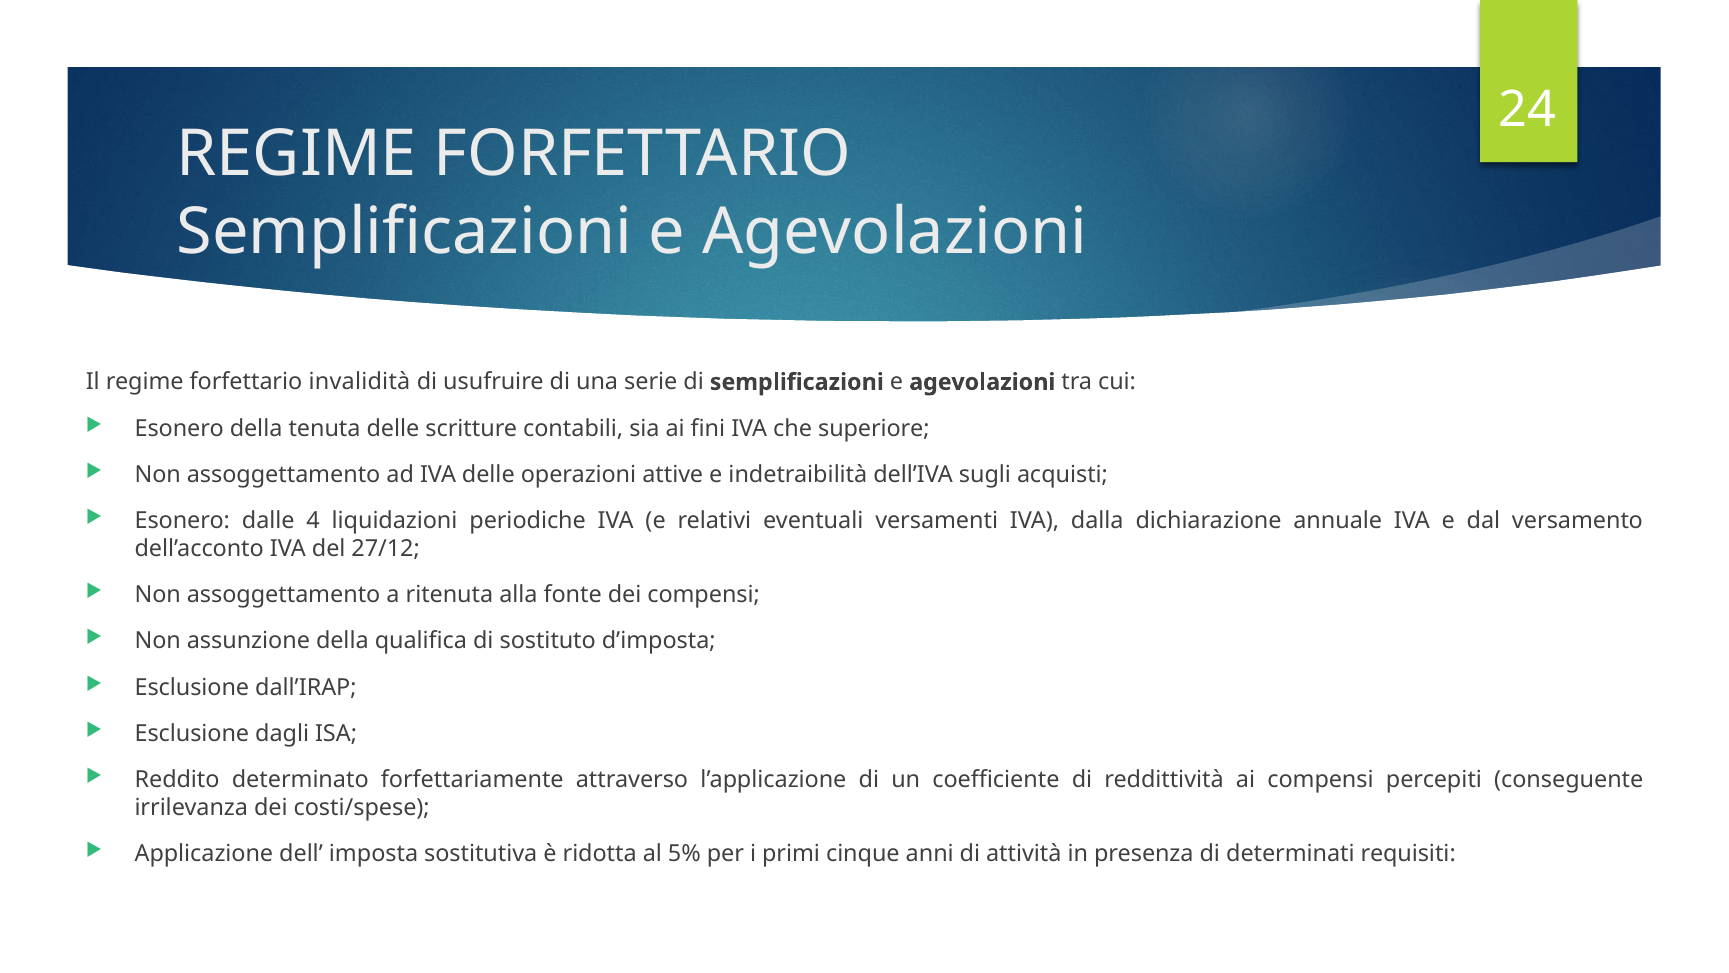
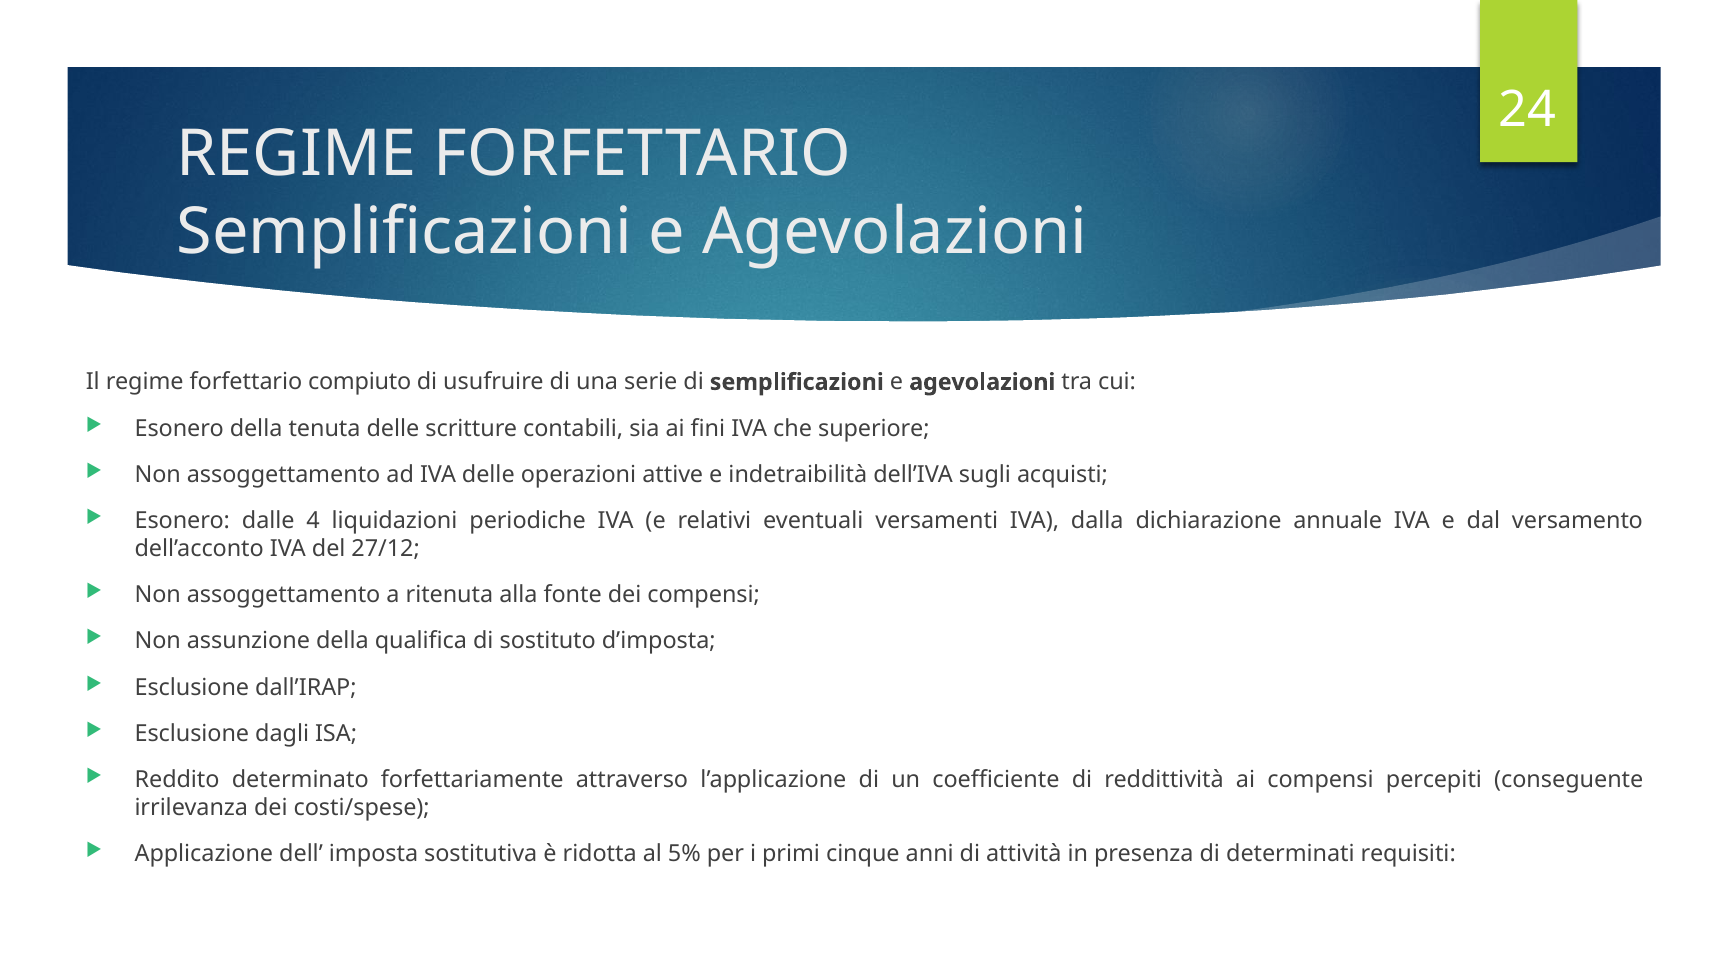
invalidità: invalidità -> compiuto
